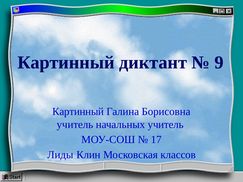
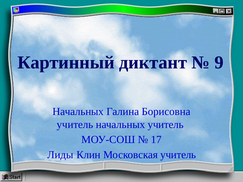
Картинный at (78, 112): Картинный -> Начальных
Московская классов: классов -> учитель
